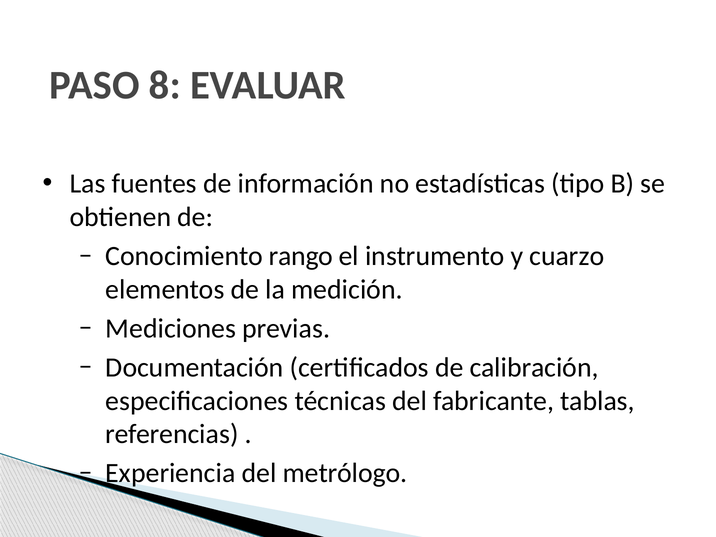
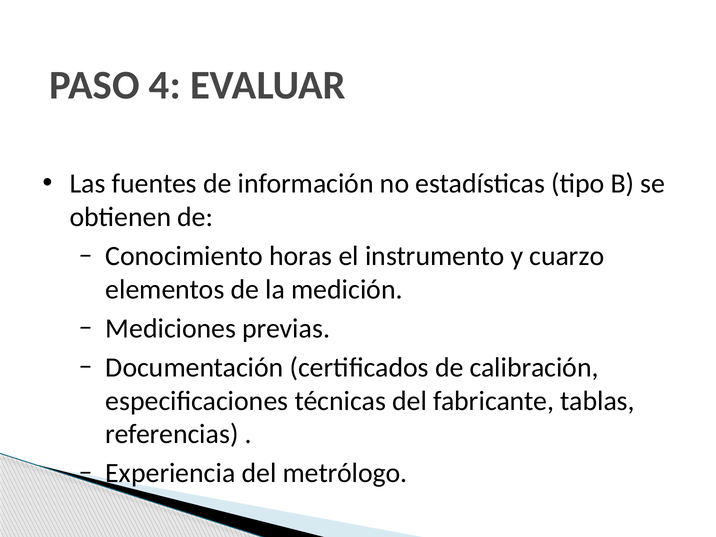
8: 8 -> 4
rango: rango -> horas
